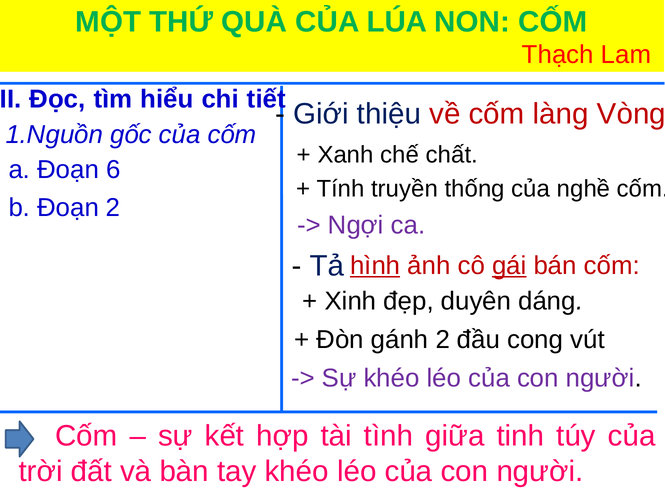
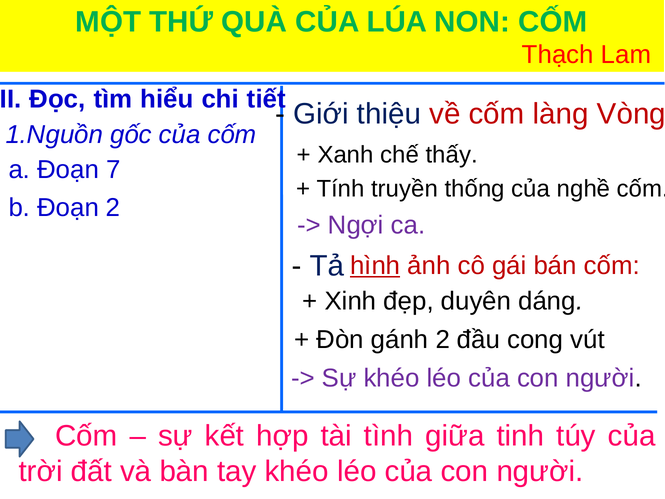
chất: chất -> thấy
6: 6 -> 7
gái underline: present -> none
